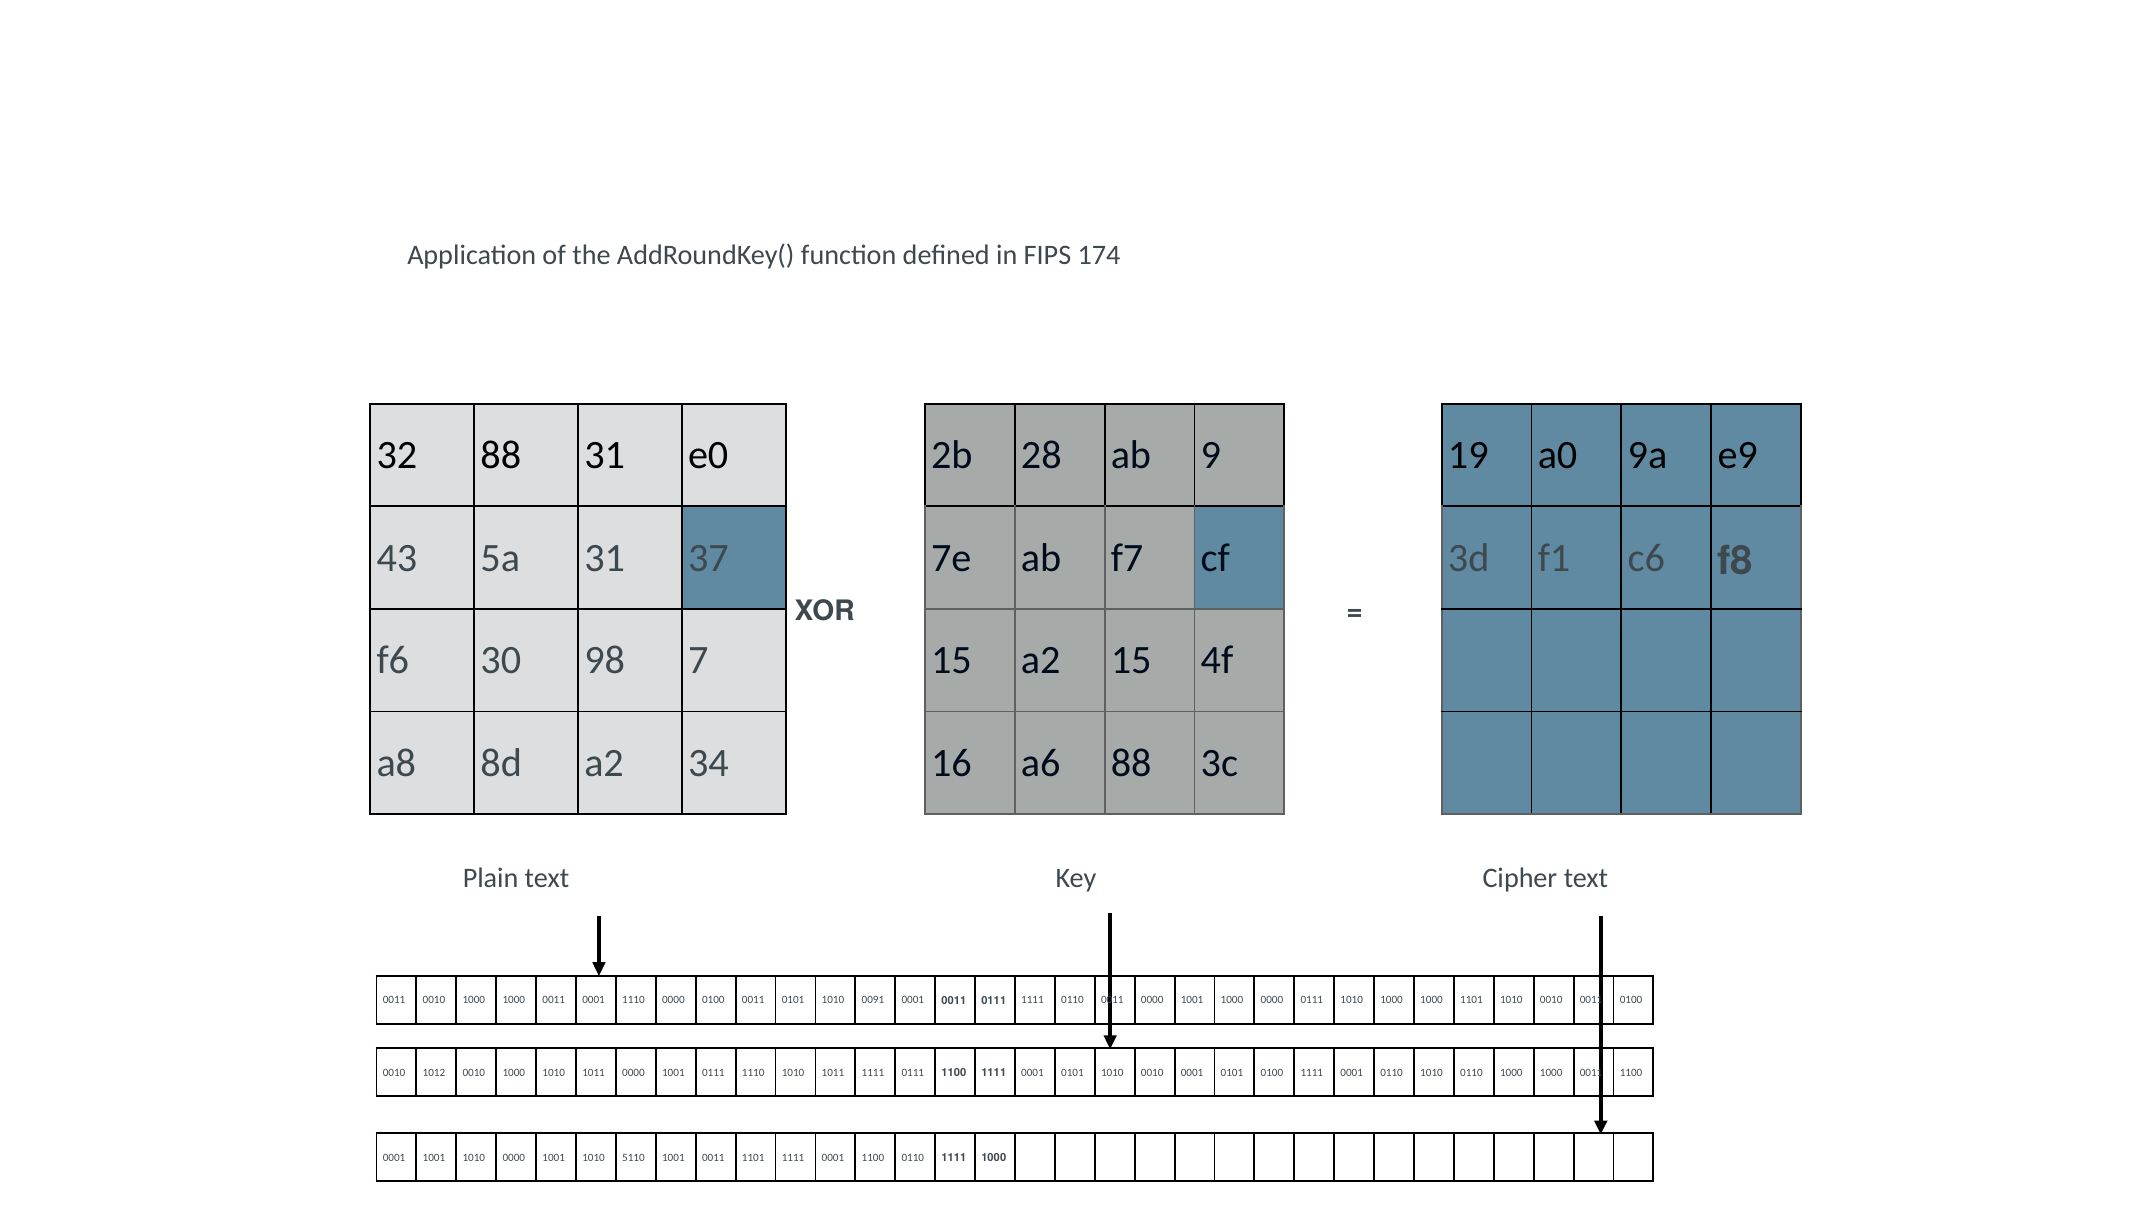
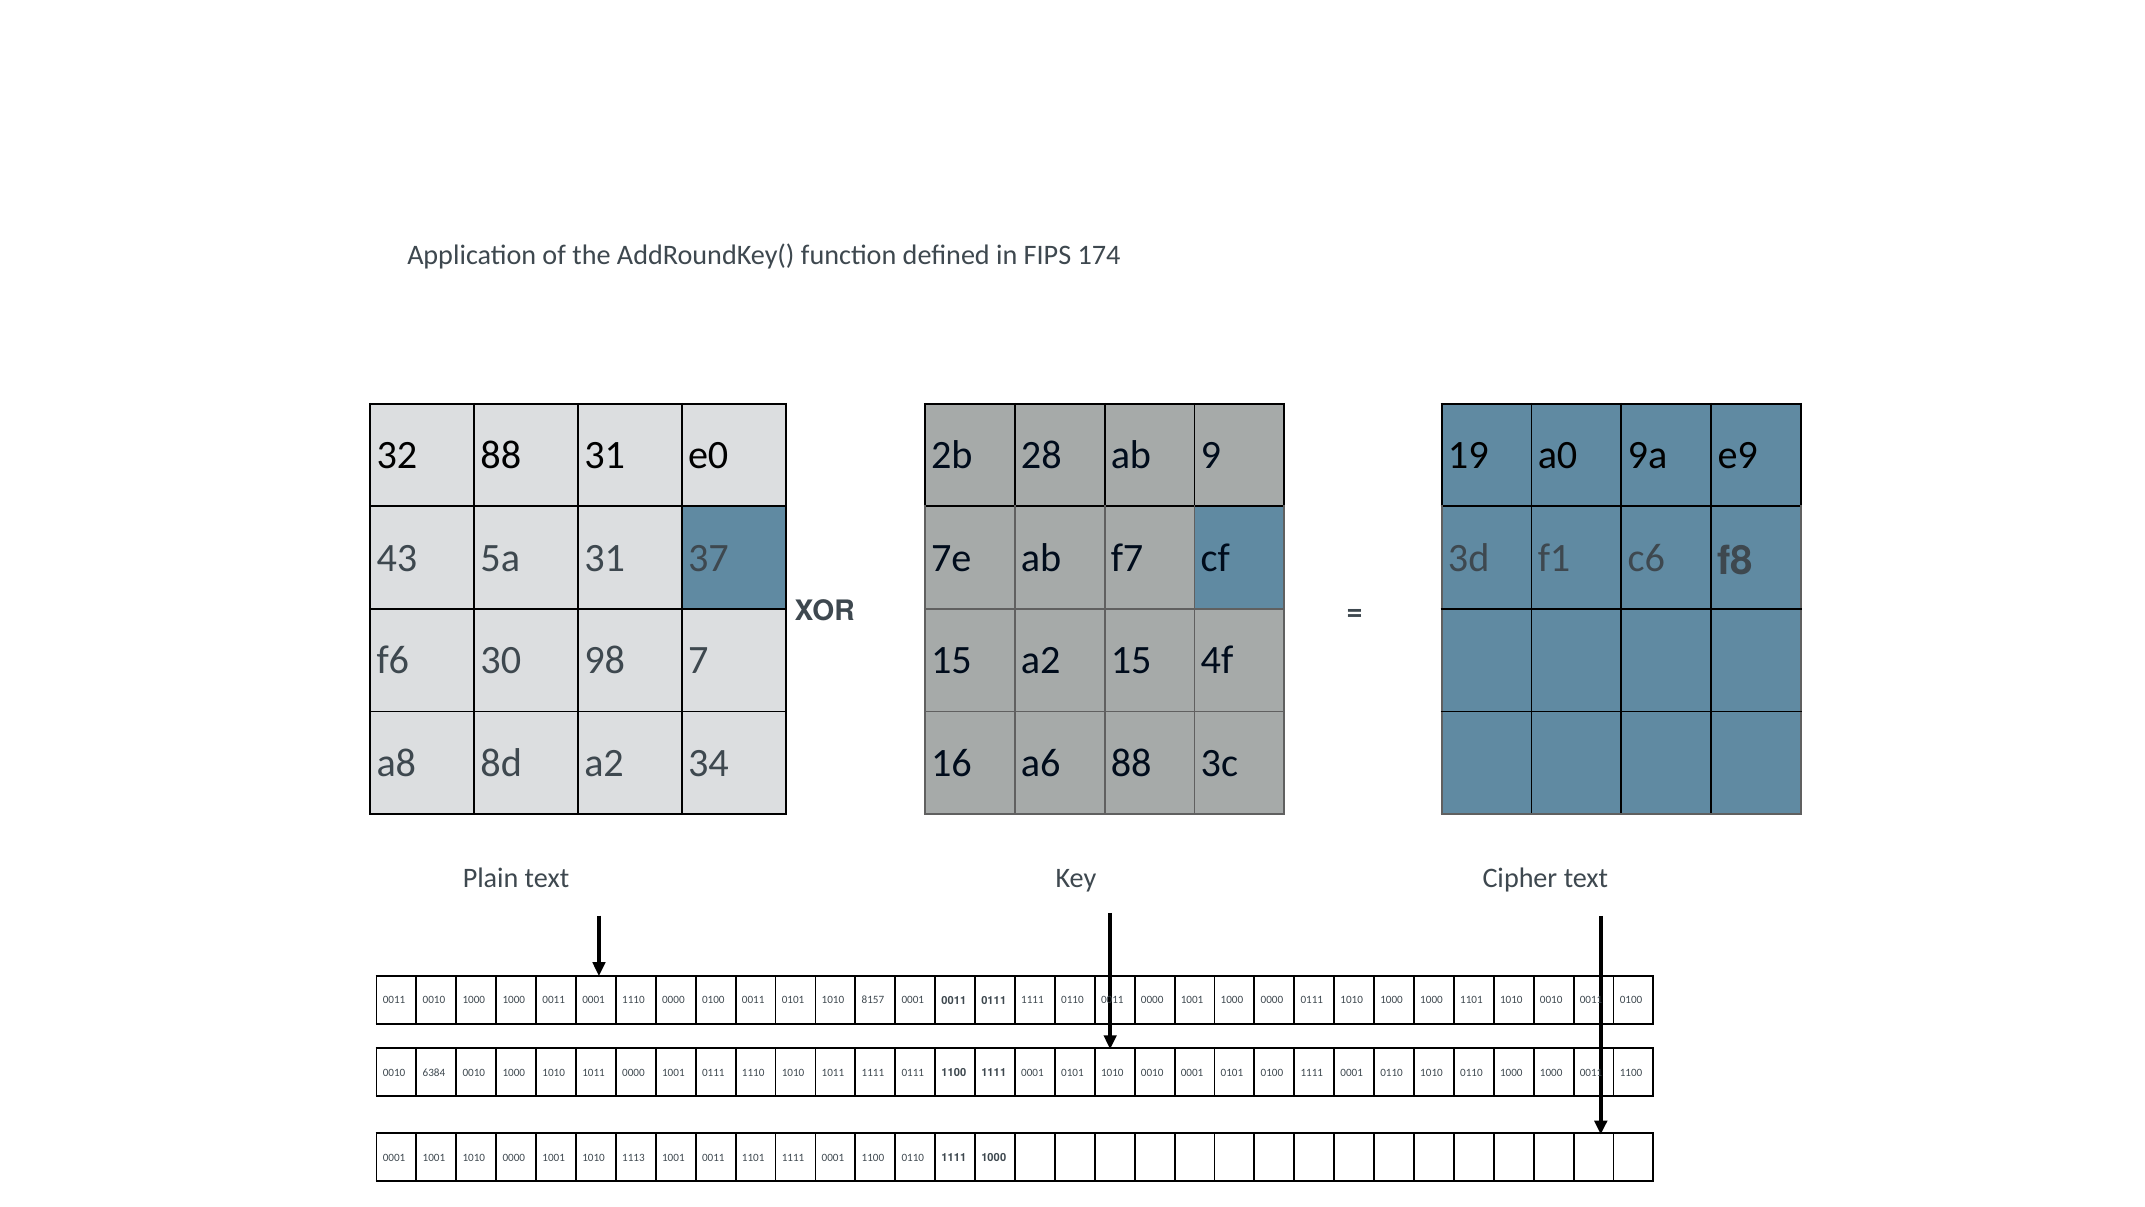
0091: 0091 -> 8157
1012: 1012 -> 6384
5110: 5110 -> 1113
